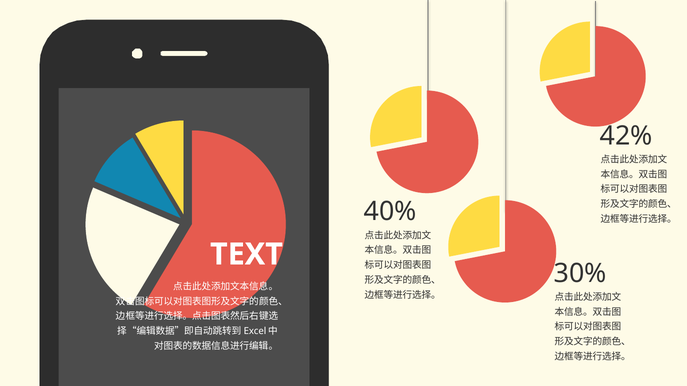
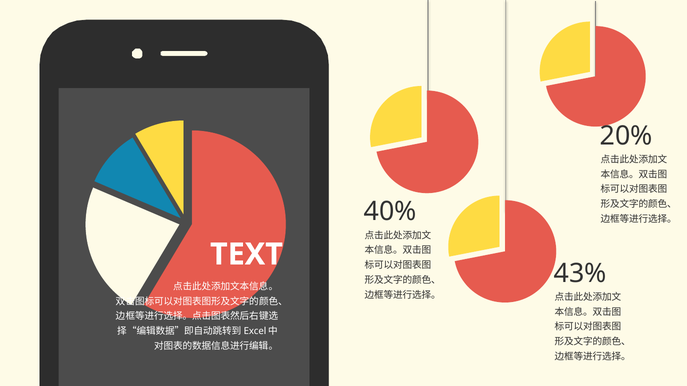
42%: 42% -> 20%
30%: 30% -> 43%
